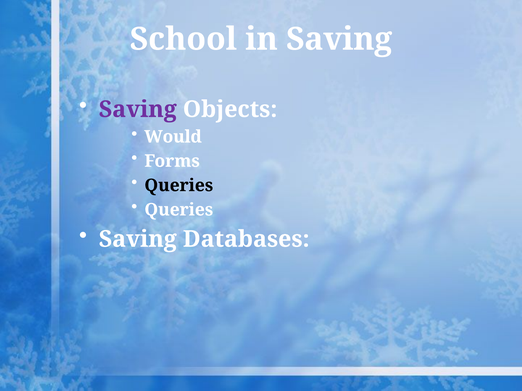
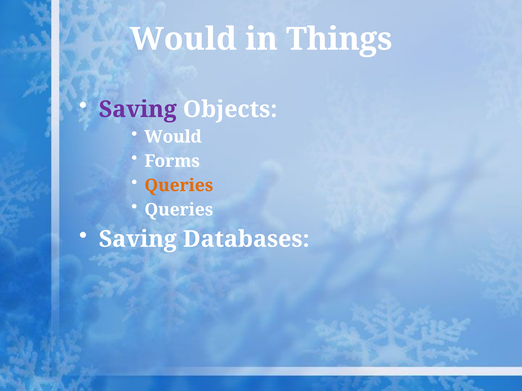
School at (183, 39): School -> Would
in Saving: Saving -> Things
Queries at (179, 186) colour: black -> orange
